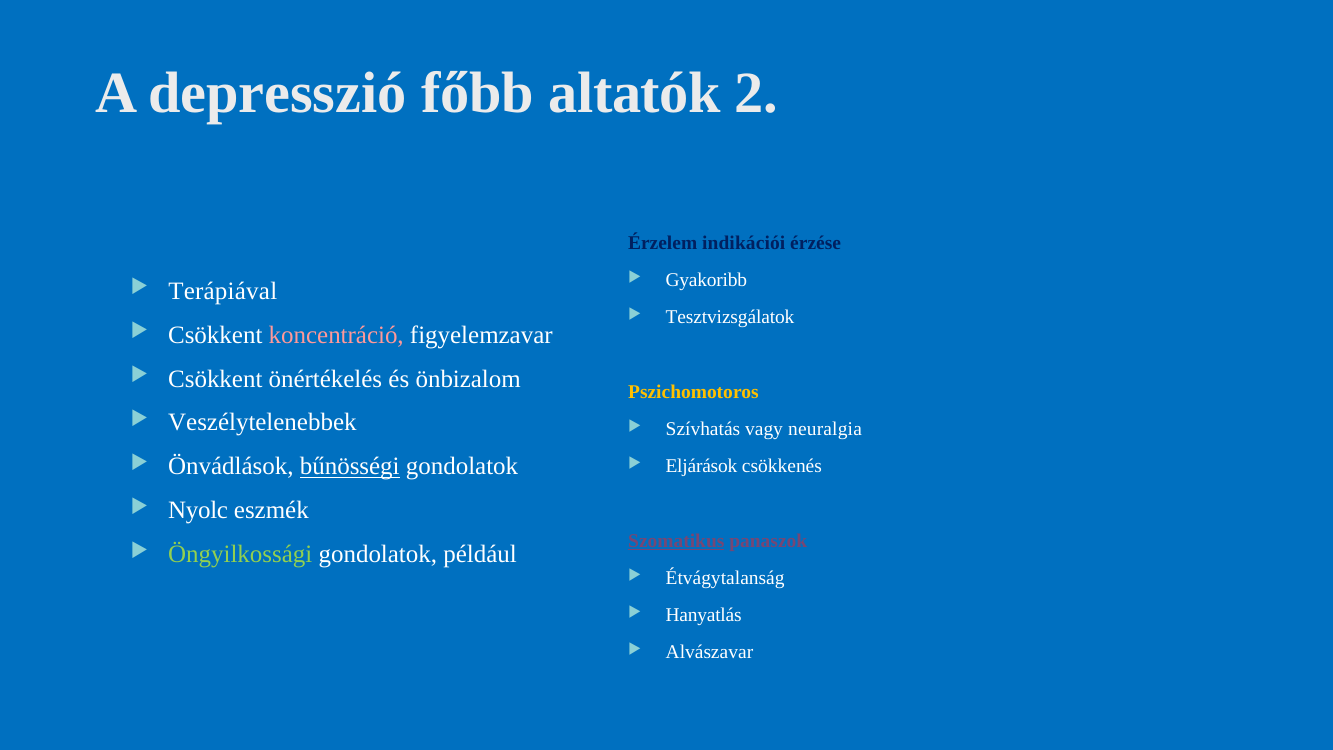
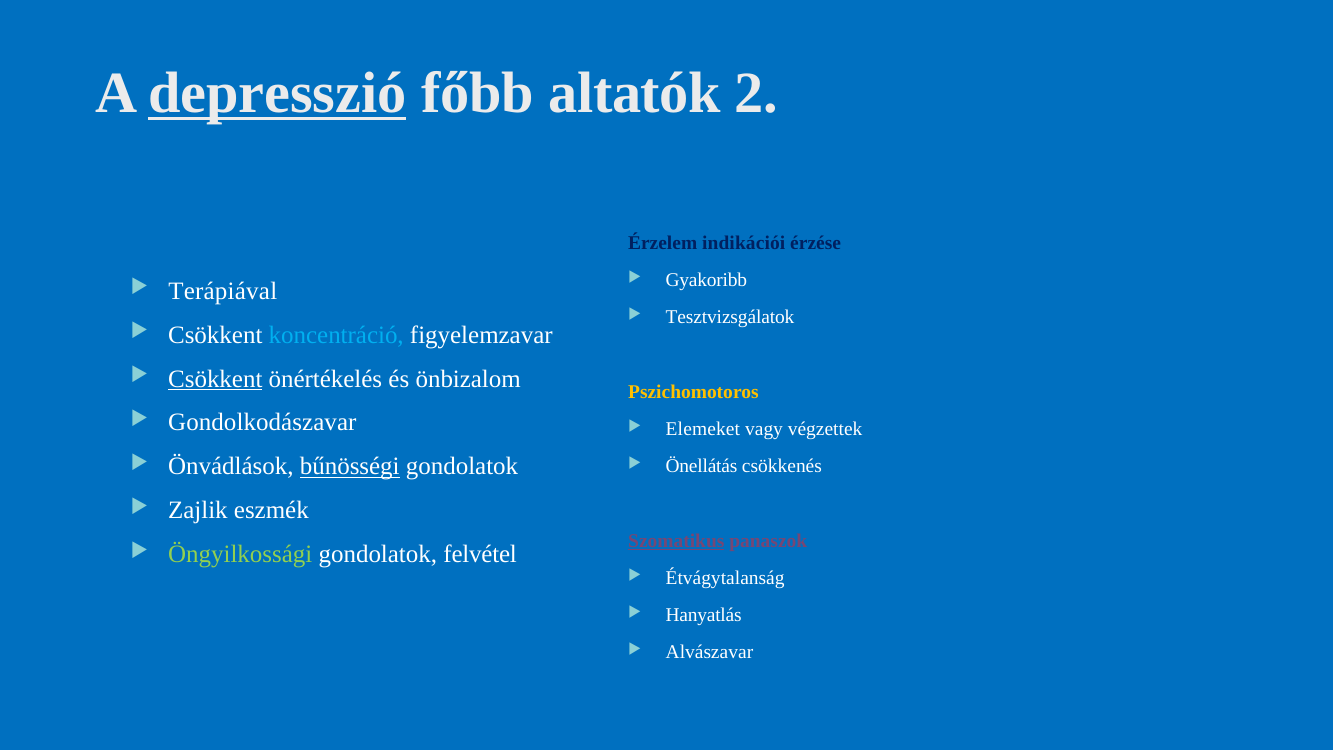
depresszió underline: none -> present
koncentráció colour: pink -> light blue
Csökkent at (215, 379) underline: none -> present
Veszélytelenebbek: Veszélytelenebbek -> Gondolkodászavar
Szívhatás: Szívhatás -> Elemeket
neuralgia: neuralgia -> végzettek
Eljárások: Eljárások -> Önellátás
Nyolc: Nyolc -> Zajlik
például: például -> felvétel
